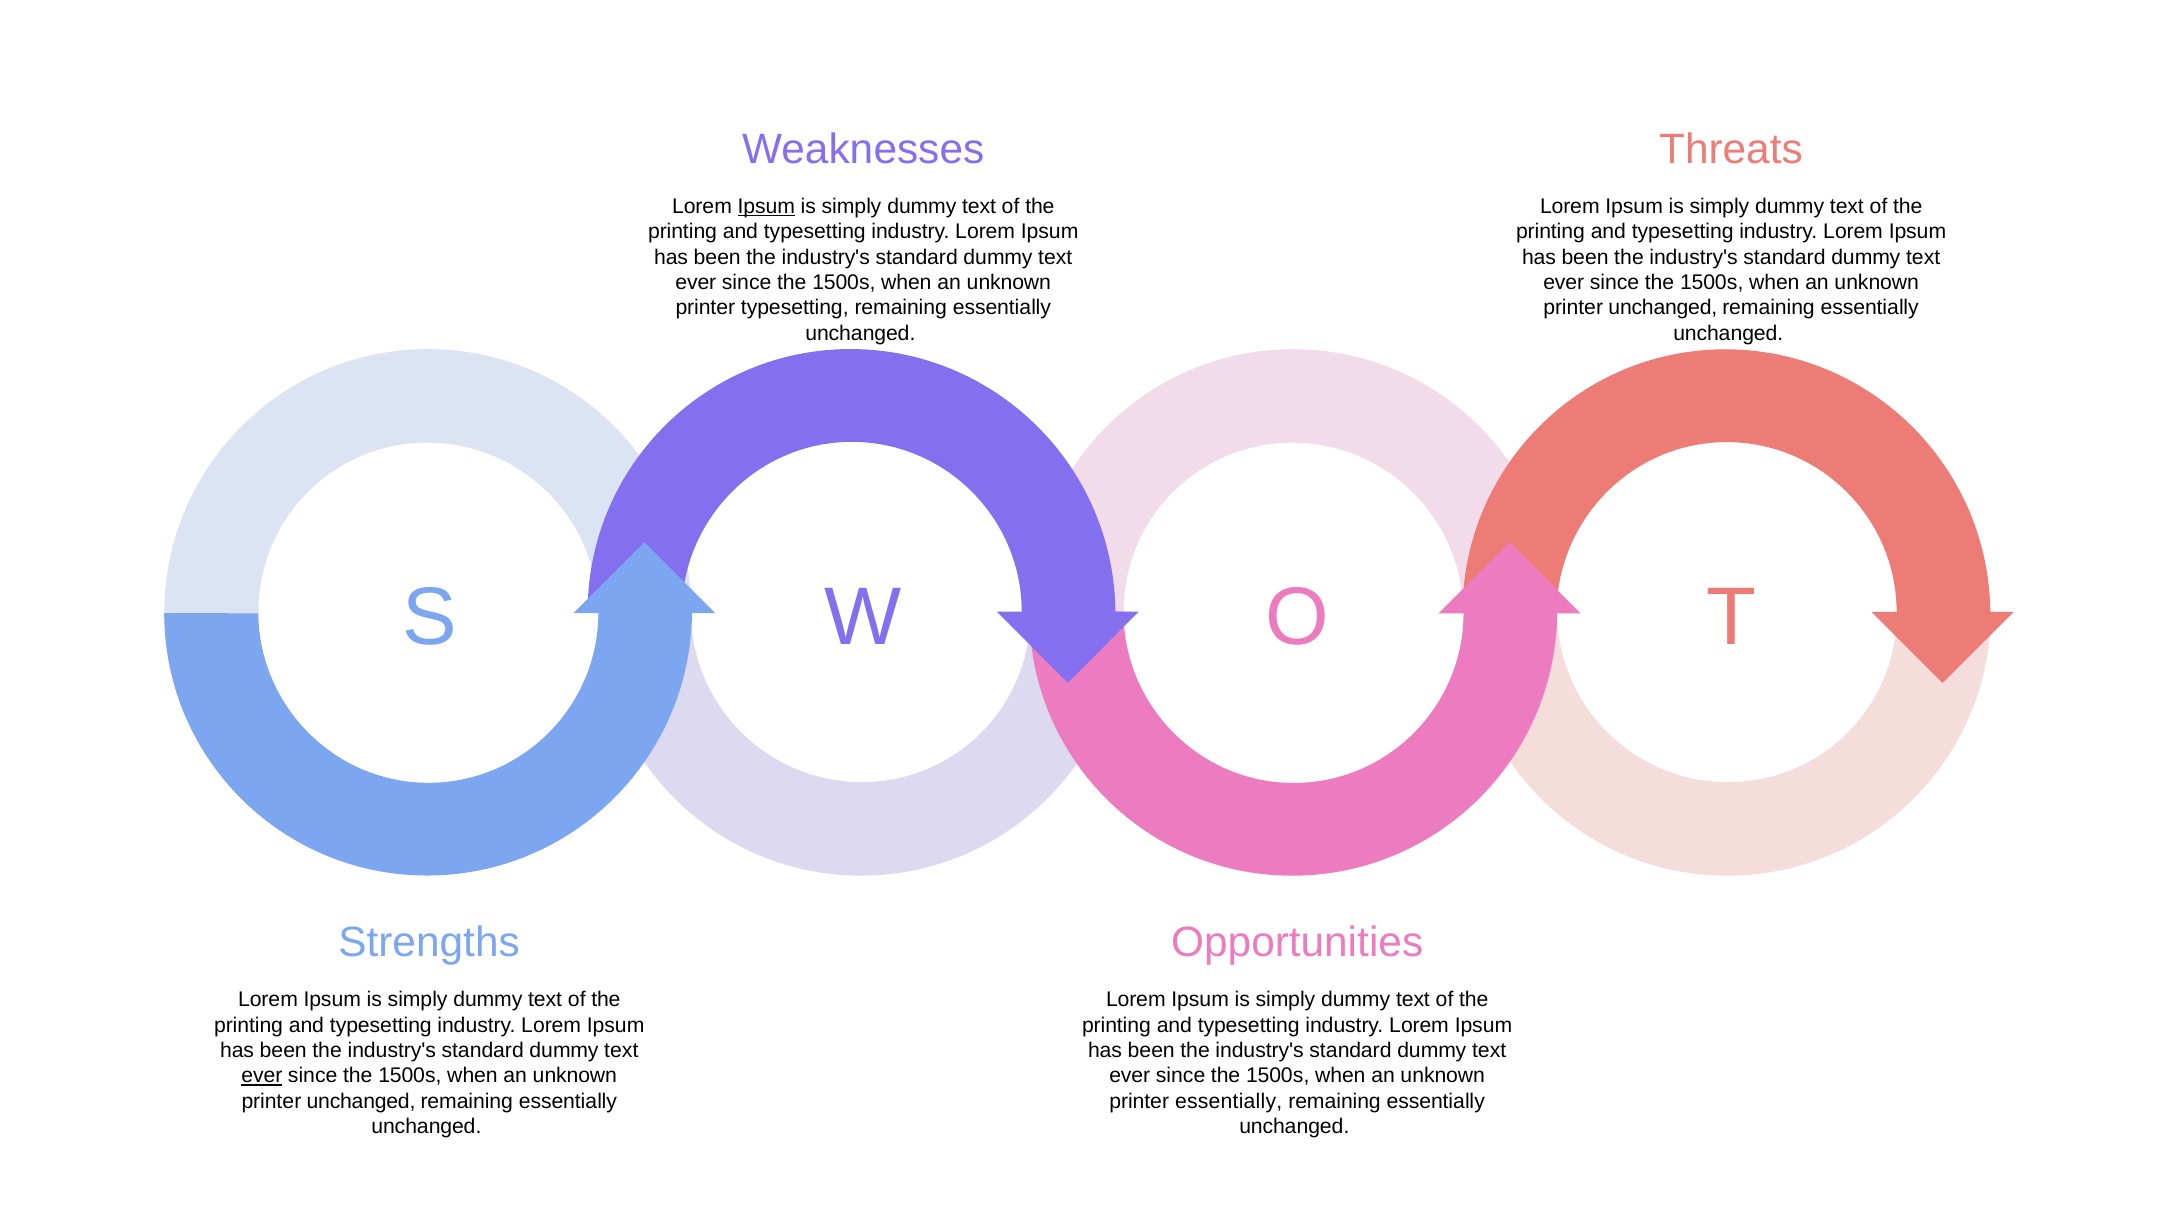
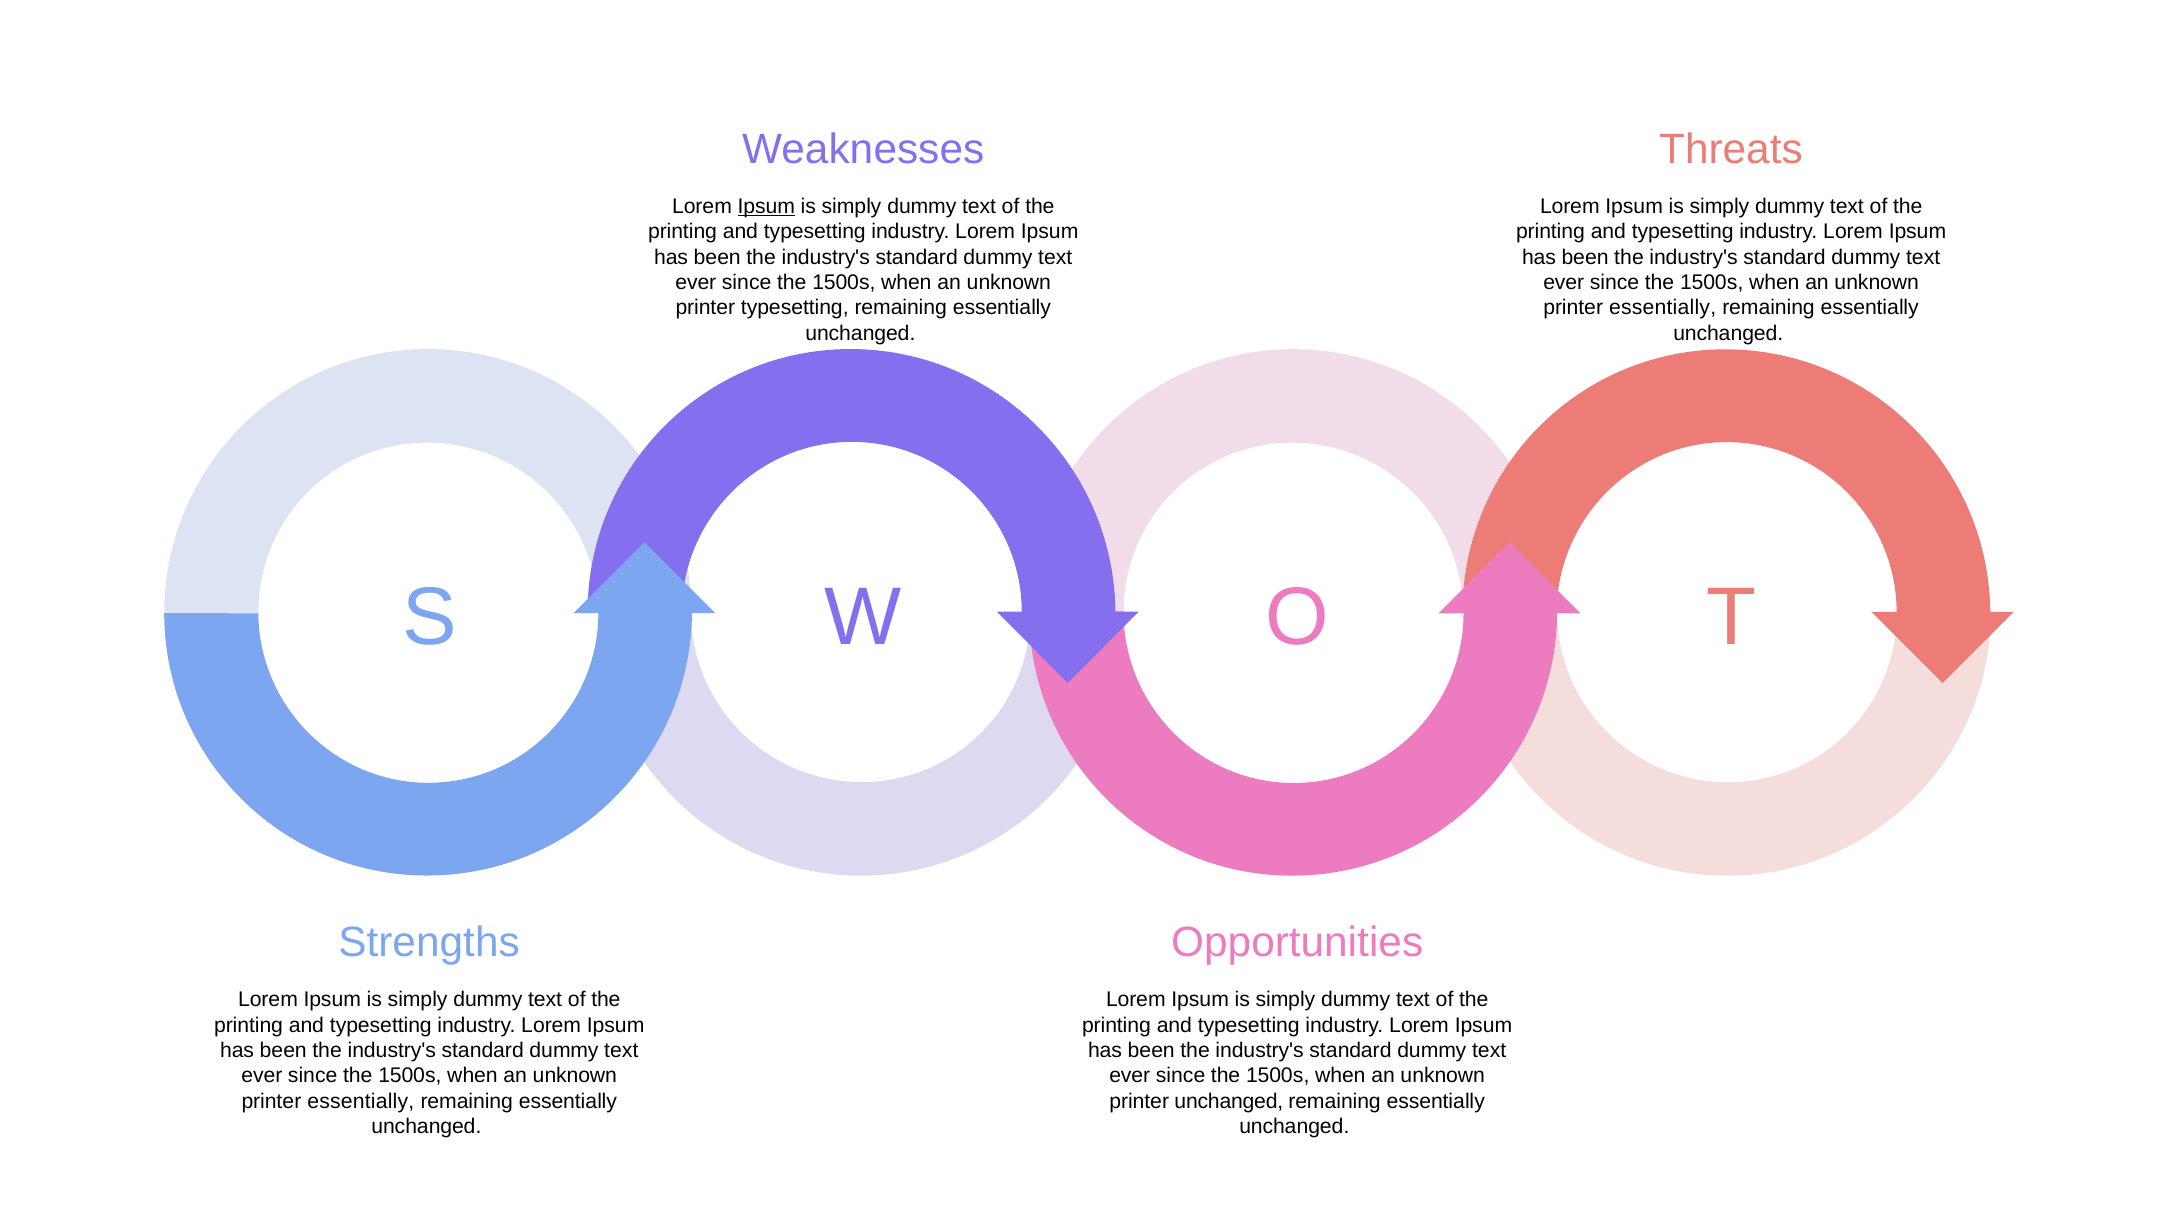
unchanged at (1663, 308): unchanged -> essentially
ever at (262, 1076) underline: present -> none
unchanged at (361, 1101): unchanged -> essentially
printer essentially: essentially -> unchanged
